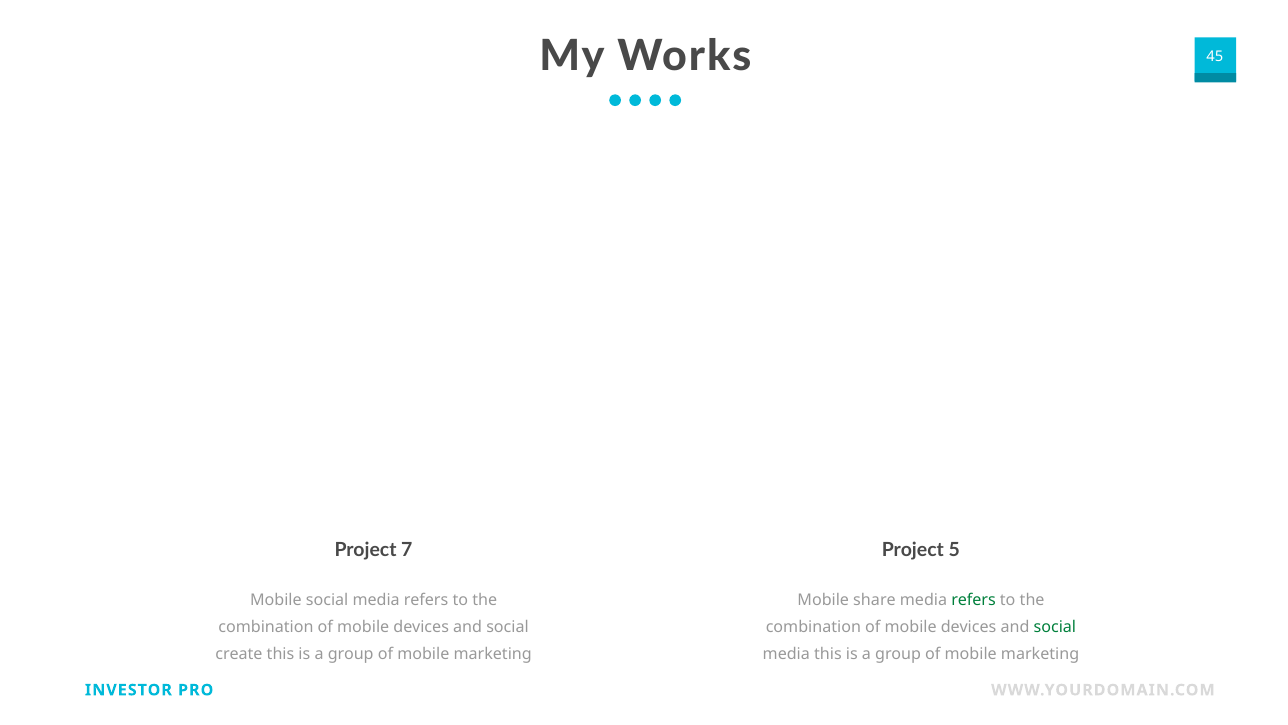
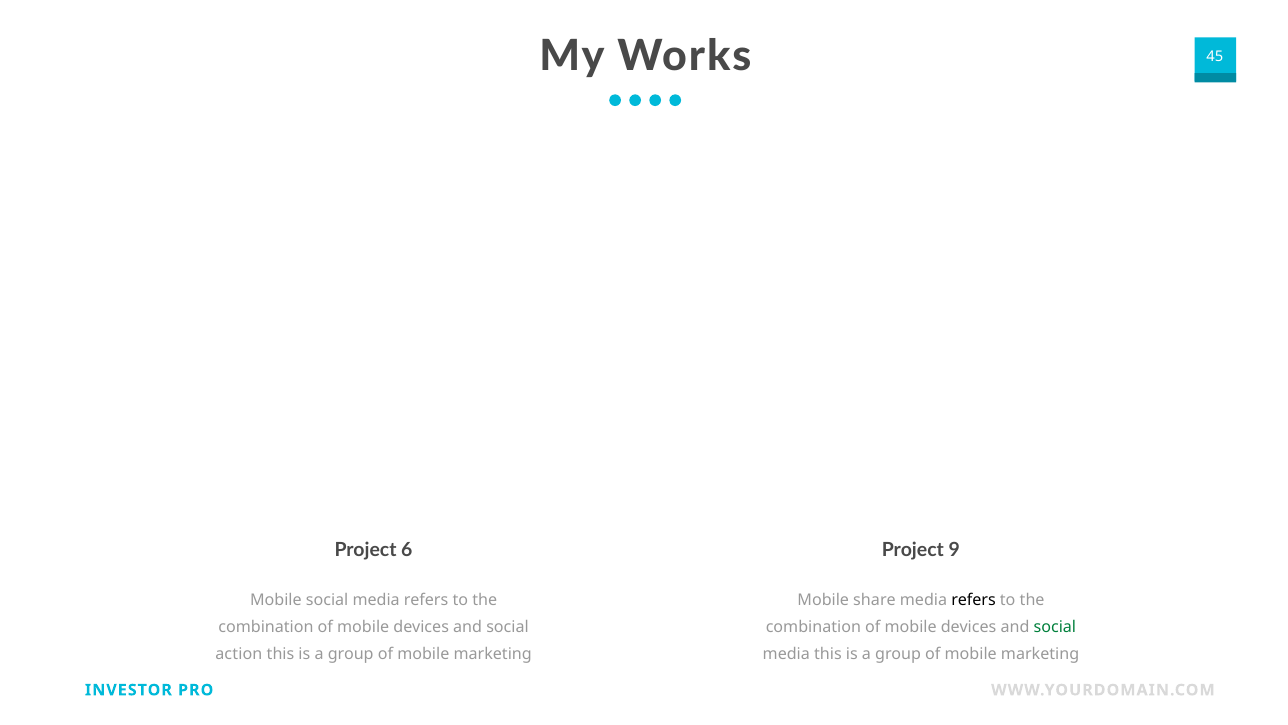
7: 7 -> 6
5: 5 -> 9
refers at (974, 599) colour: green -> black
create: create -> action
